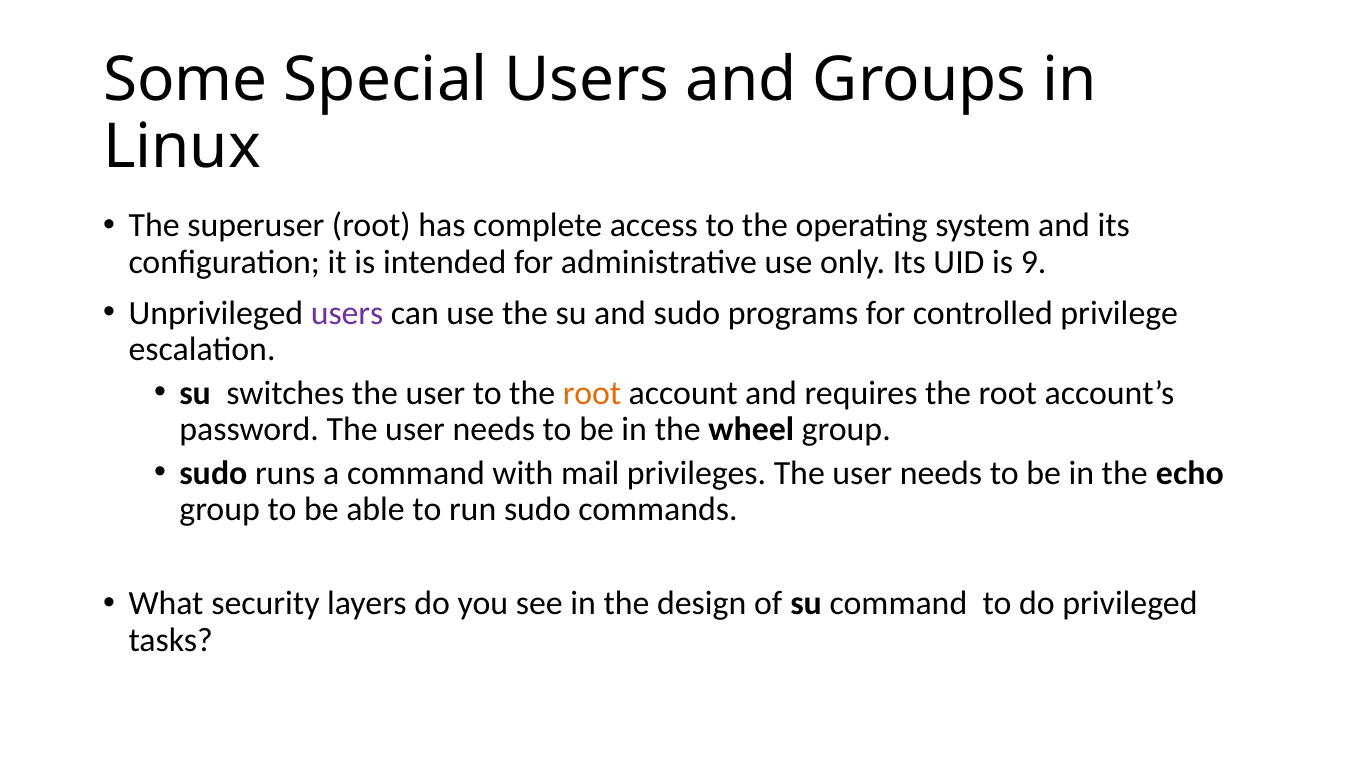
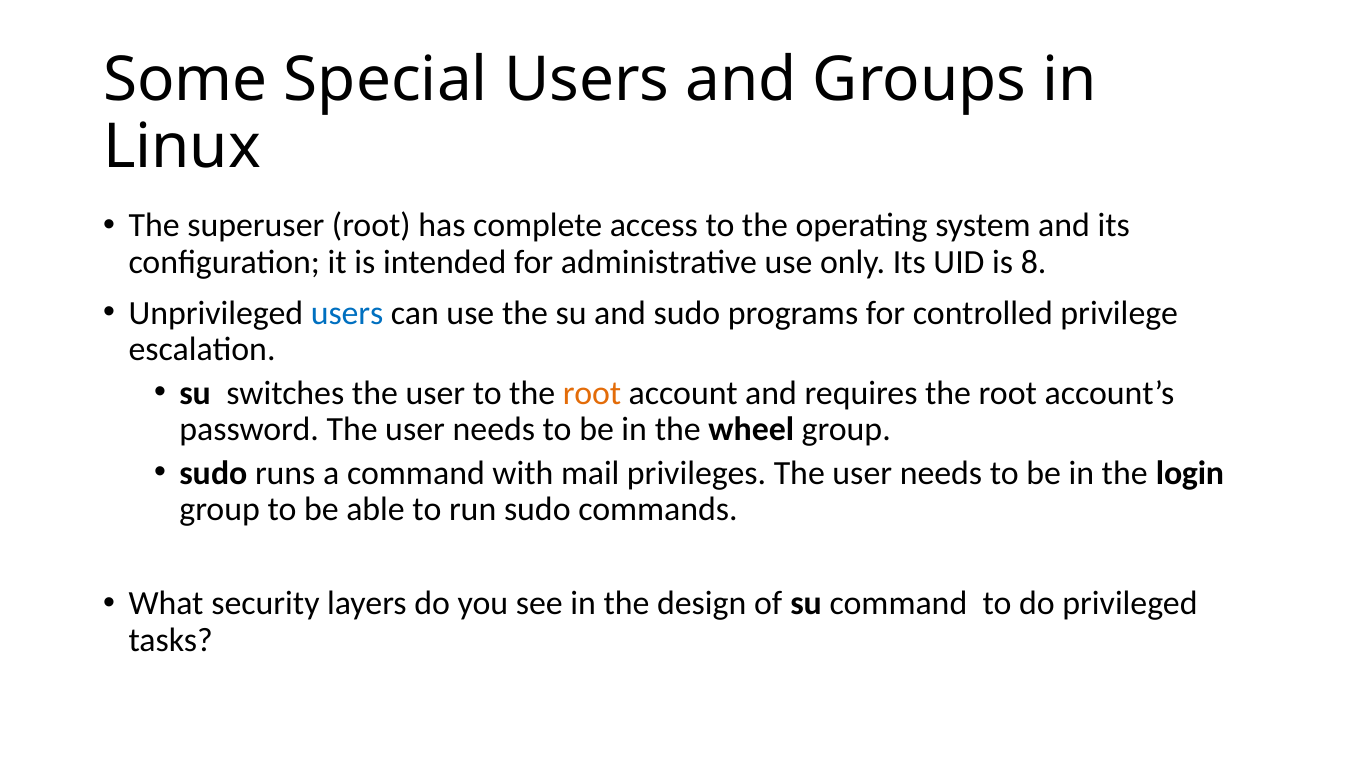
9: 9 -> 8
users at (347, 313) colour: purple -> blue
echo: echo -> login
